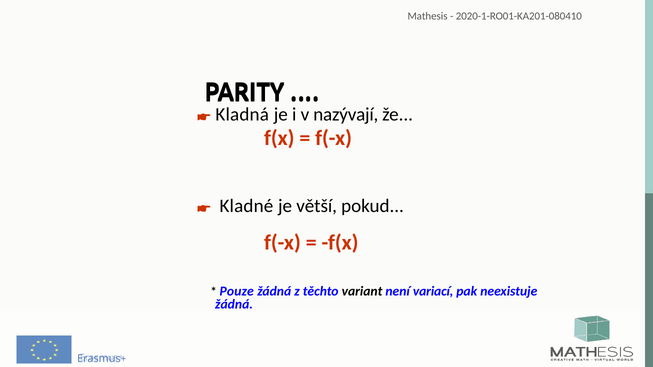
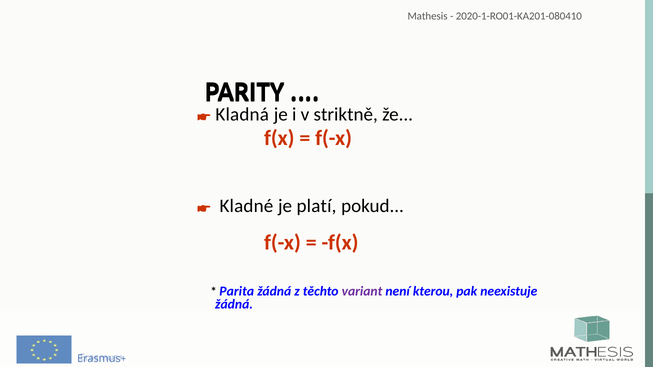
nazývají: nazývají -> striktně
větší: větší -> platí
Pouze: Pouze -> Parita
variant colour: black -> purple
variací: variací -> kterou
